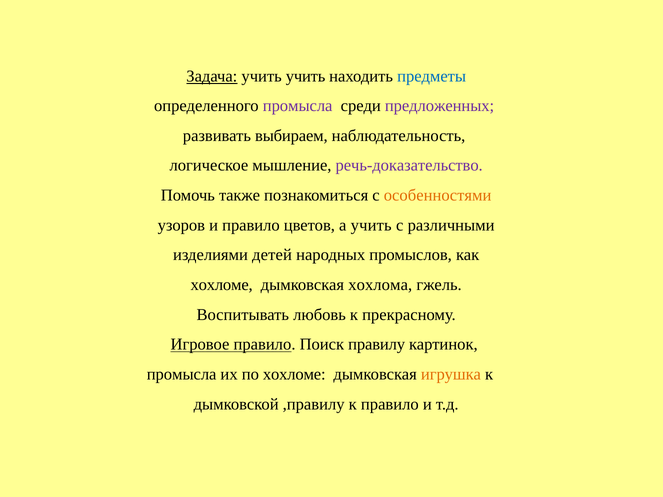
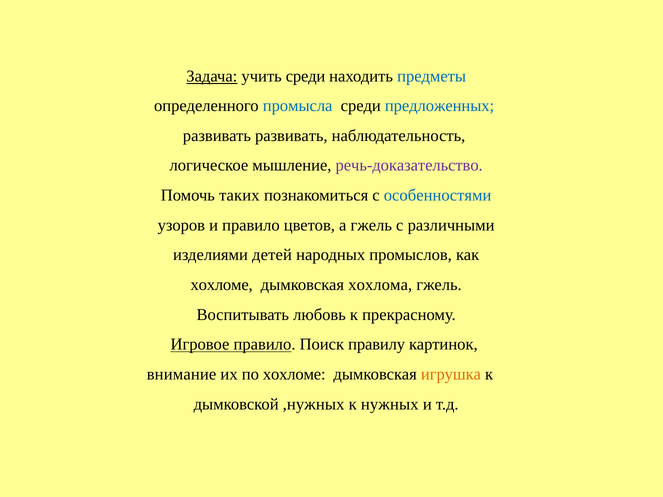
учить учить: учить -> среди
промысла at (298, 106) colour: purple -> blue
предложенных colour: purple -> blue
развивать выбираем: выбираем -> развивать
также: также -> таких
особенностями colour: orange -> blue
а учить: учить -> гжель
промысла at (182, 374): промысла -> внимание
,правилу: ,правилу -> ,нужных
к правило: правило -> нужных
